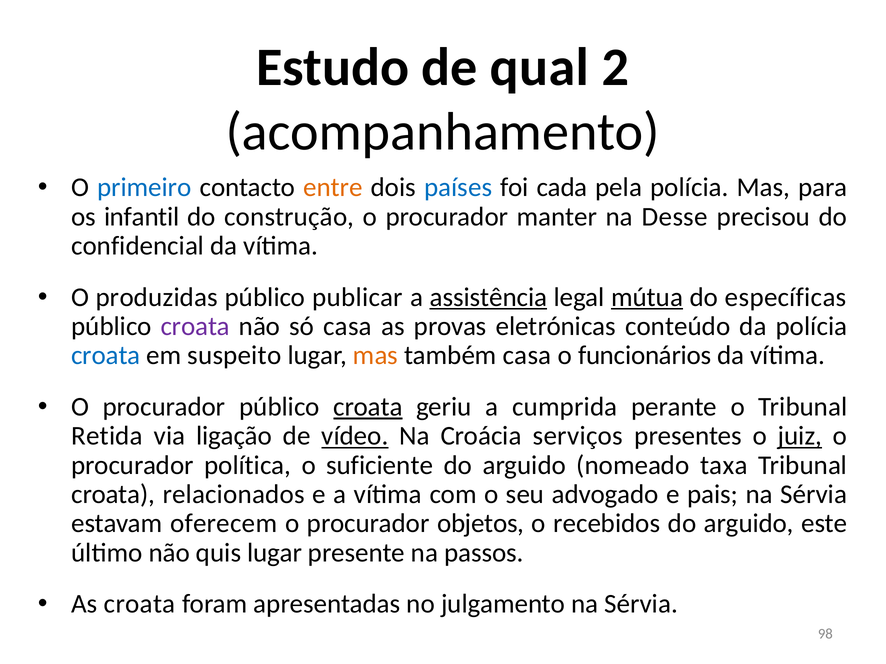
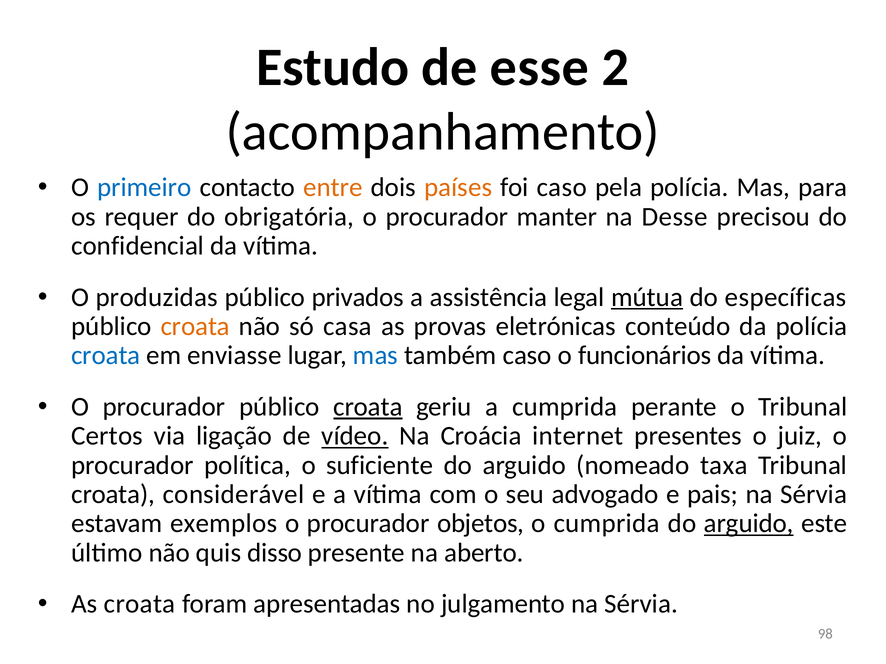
qual: qual -> esse
países colour: blue -> orange
foi cada: cada -> caso
infantil: infantil -> requer
construção: construção -> obrigatória
publicar: publicar -> privados
assistência underline: present -> none
croata at (195, 327) colour: purple -> orange
suspeito: suspeito -> enviasse
mas at (376, 356) colour: orange -> blue
também casa: casa -> caso
Retida: Retida -> Certos
serviços: serviços -> internet
juiz underline: present -> none
relacionados: relacionados -> considerável
oferecem: oferecem -> exemplos
o recebidos: recebidos -> cumprida
arguido at (749, 524) underline: none -> present
quis lugar: lugar -> disso
passos: passos -> aberto
